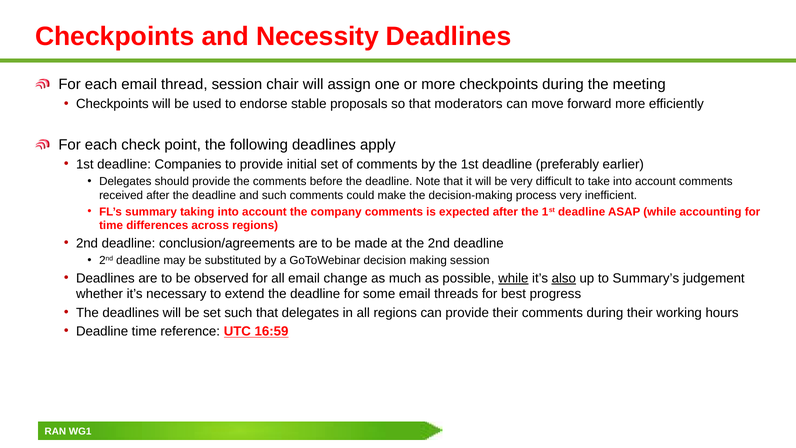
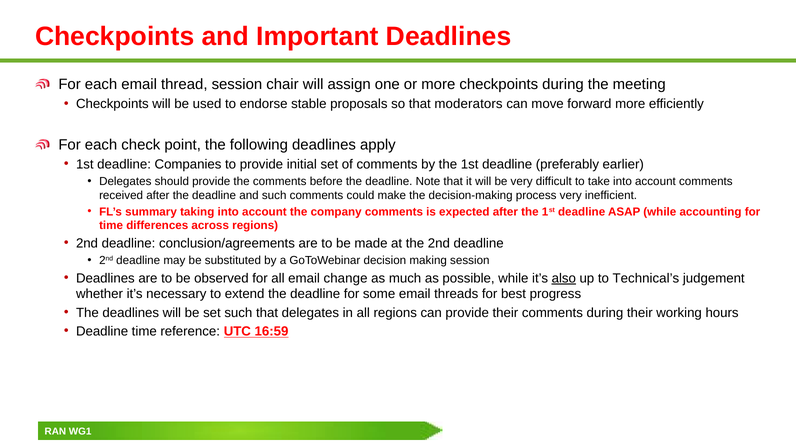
Necessity: Necessity -> Important
while at (513, 278) underline: present -> none
Summary’s: Summary’s -> Technical’s
